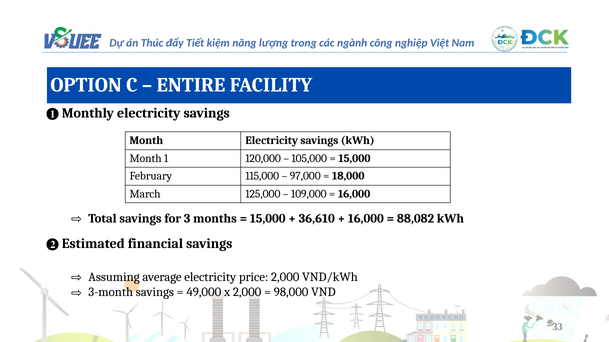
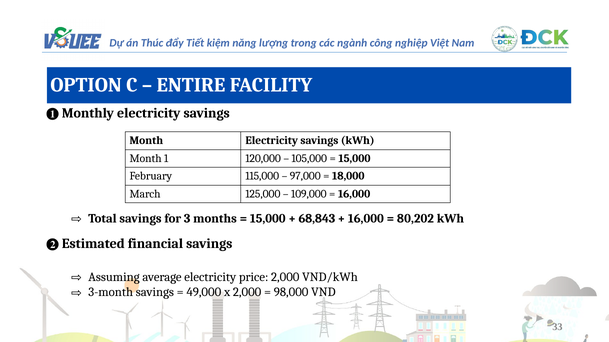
36,610: 36,610 -> 68,843
88,082: 88,082 -> 80,202
